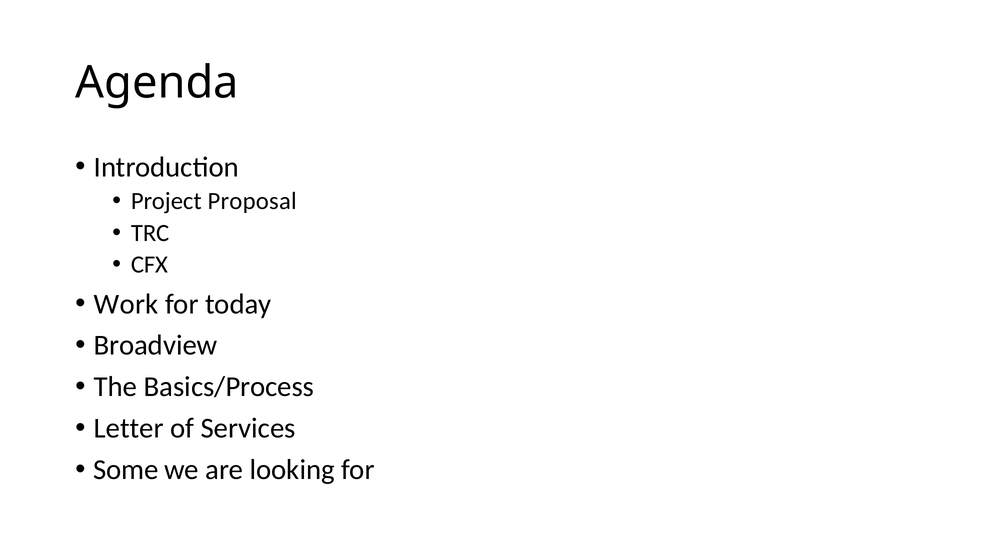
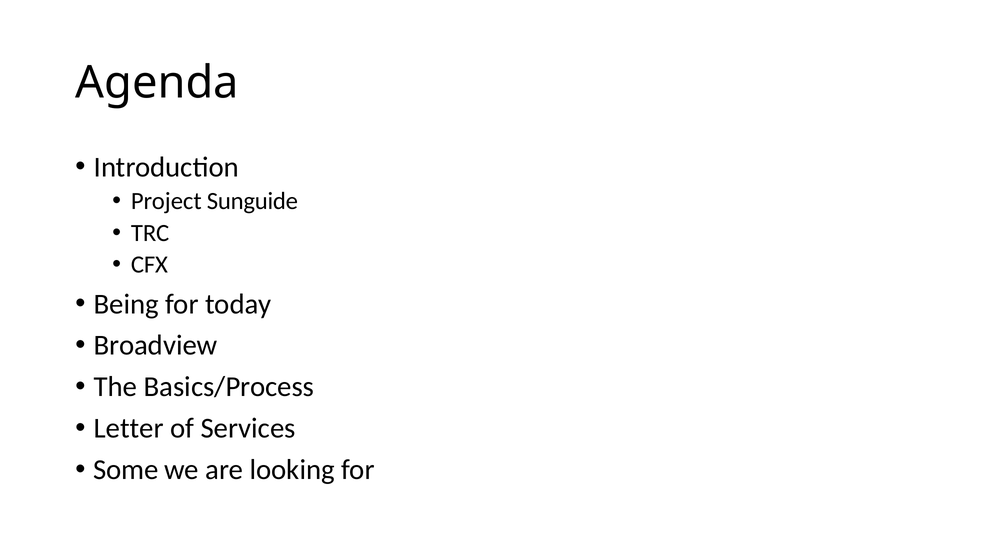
Proposal: Proposal -> Sunguide
Work: Work -> Being
